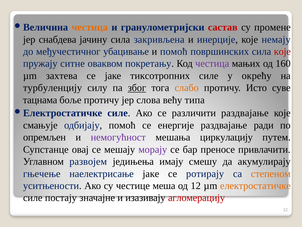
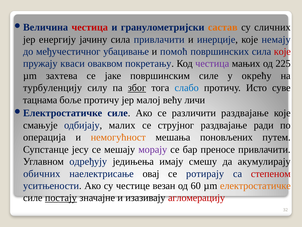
честица at (90, 27) colour: orange -> red
састав colour: red -> orange
промене: промене -> сличних
снабдева: снабдева -> енергију
сила закривљена: закривљена -> привлачити
ситне: ситне -> кваси
160: 160 -> 225
тиксотропних: тиксотропних -> површинским
слабо colour: orange -> blue
слова: слова -> малој
типа: типа -> личи
одбијају помоћ: помоћ -> малих
енеpгије: енеpгије -> струјног
опремљен: опремљен -> операција
немогућност colour: purple -> orange
циркулацију: циркулацију -> поновљених
овај: овај -> јесу
развојем: развојем -> одређују
гњечење: гњечење -> обичних
наелектрисање јаке: јаке -> овај
степеном colour: orange -> red
меша: меша -> везан
12: 12 -> 60
постају underline: none -> present
